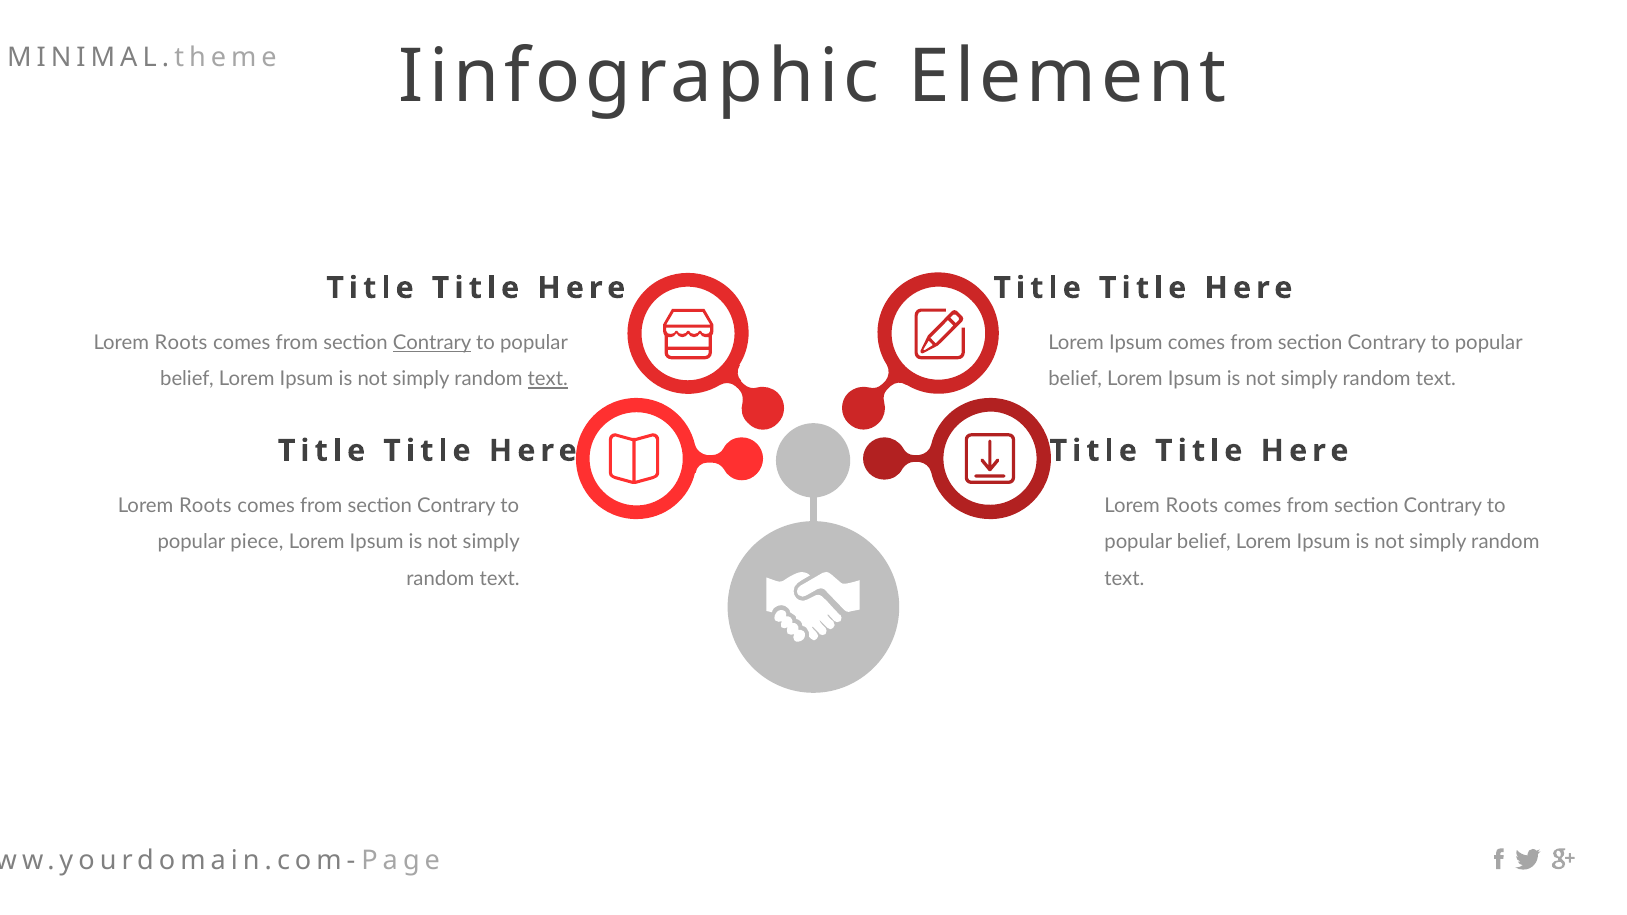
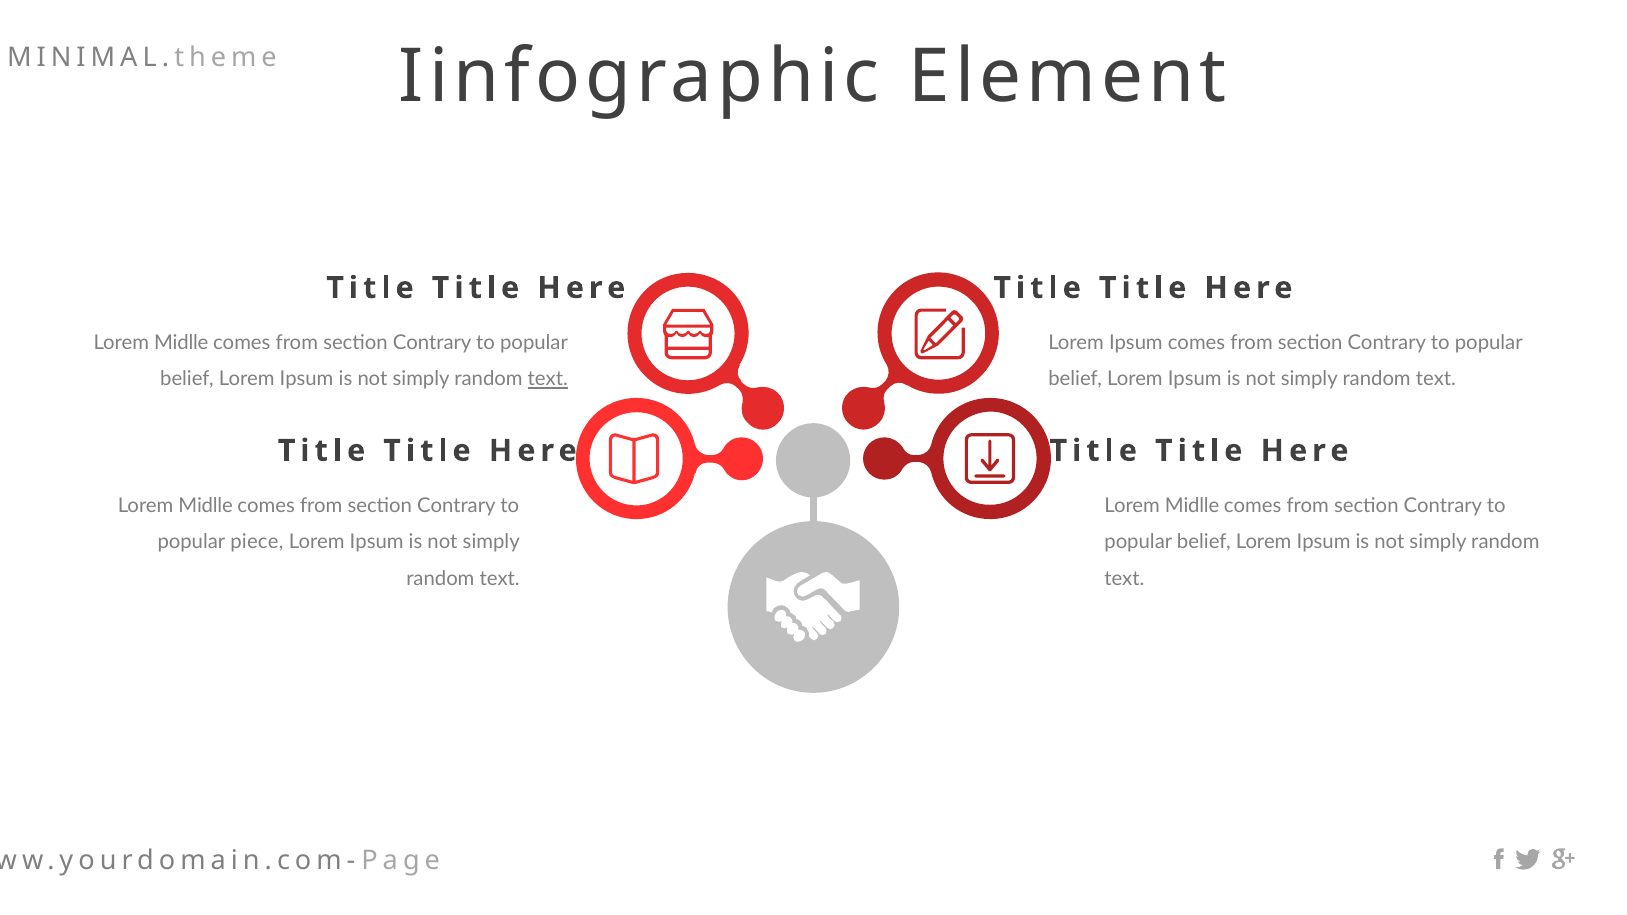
Roots at (181, 343): Roots -> Midlle
Contrary at (432, 343) underline: present -> none
Roots at (205, 505): Roots -> Midlle
Roots at (1192, 505): Roots -> Midlle
